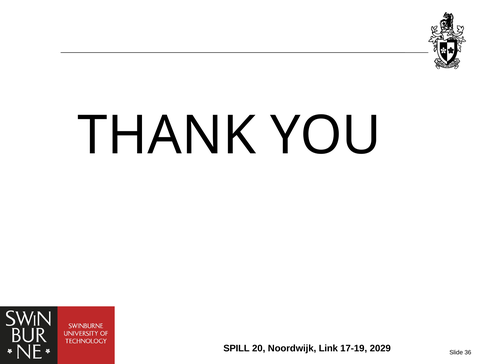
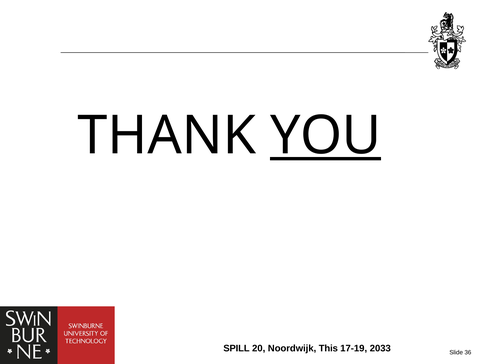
YOU underline: none -> present
Link: Link -> This
2029: 2029 -> 2033
